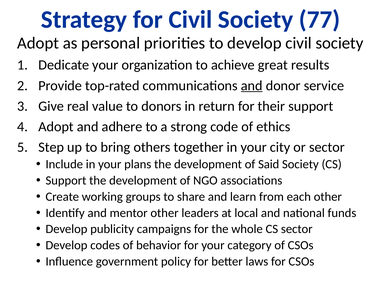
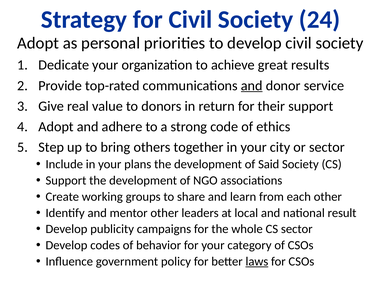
77: 77 -> 24
funds: funds -> result
laws underline: none -> present
